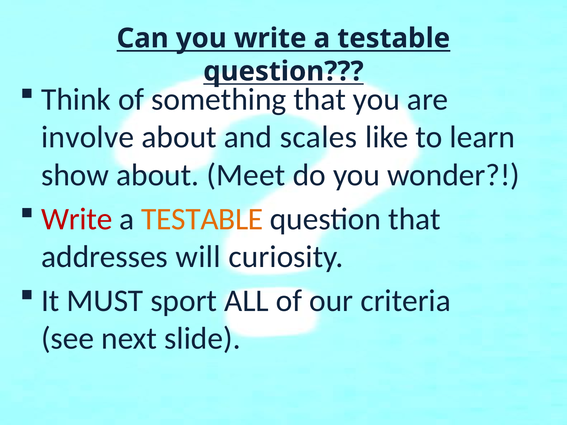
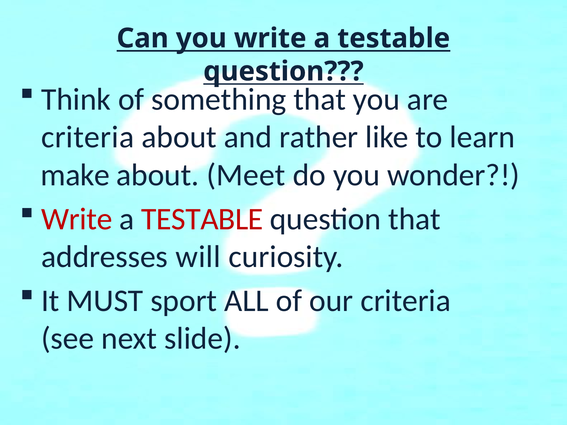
involve at (88, 137): involve -> criteria
scales: scales -> rather
show: show -> make
TESTABLE at (202, 219) colour: orange -> red
